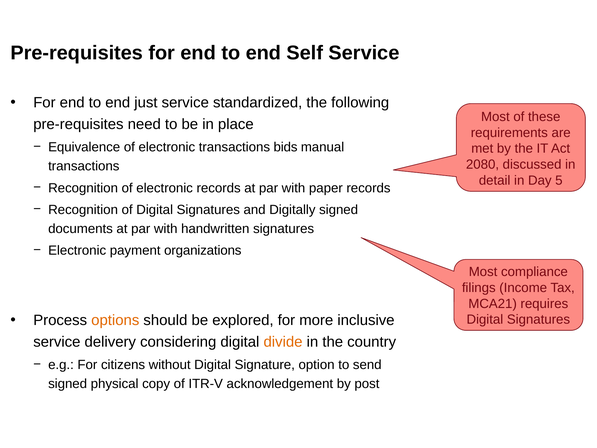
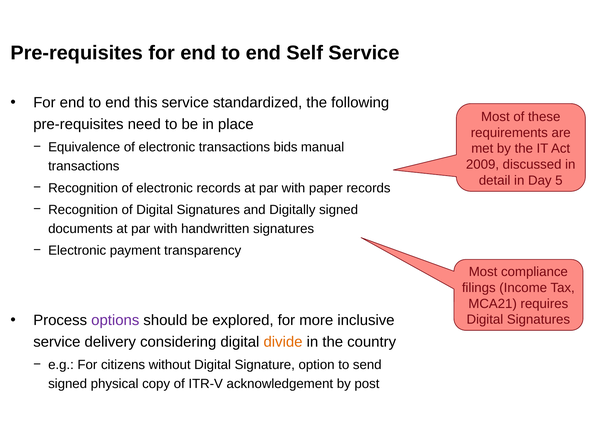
just: just -> this
2080: 2080 -> 2009
organizations: organizations -> transparency
options colour: orange -> purple
